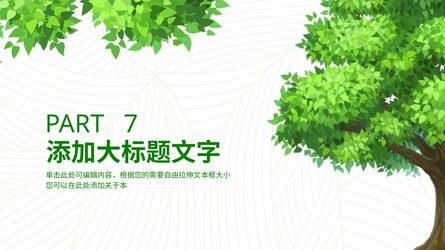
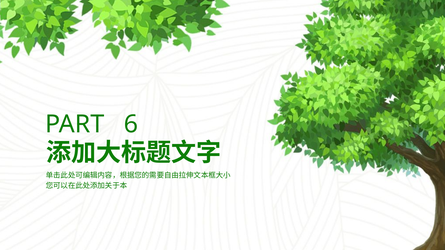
7: 7 -> 6
